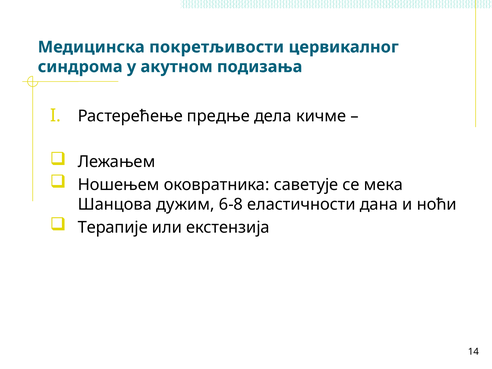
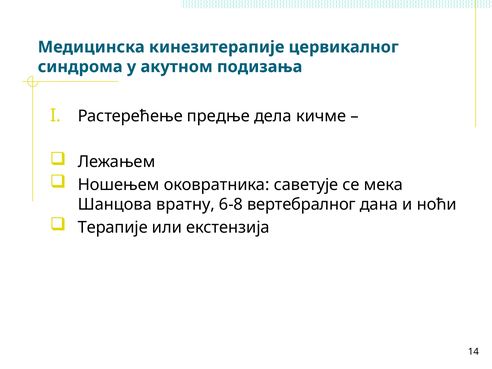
покретљивости: покретљивости -> кинезитерапије
дужим: дужим -> вратну
еластичности: еластичности -> вертебралног
